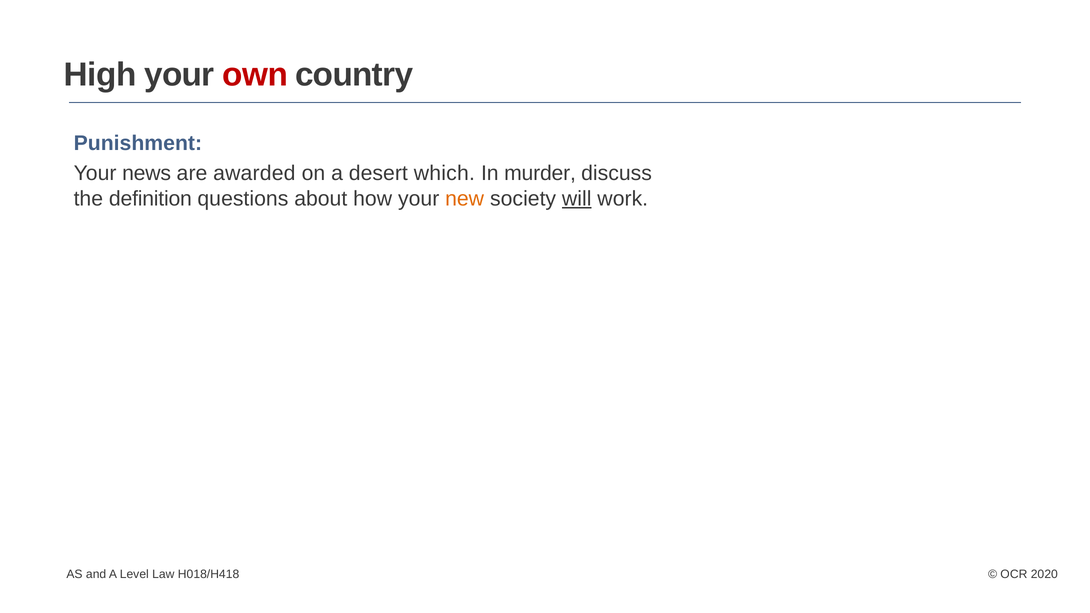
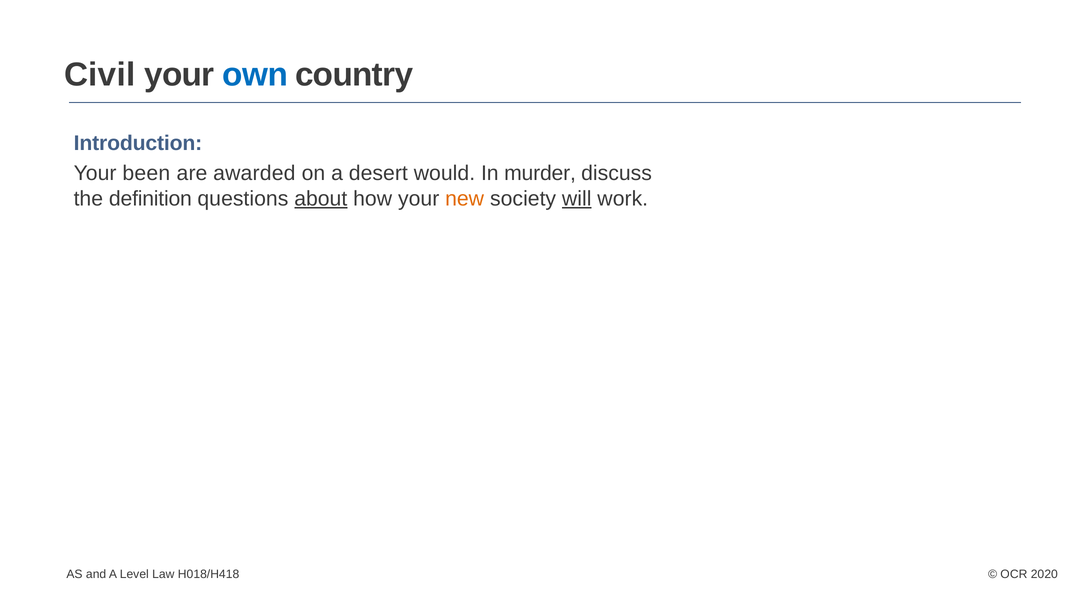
High: High -> Civil
own colour: red -> blue
Punishment: Punishment -> Introduction
news: news -> been
which: which -> would
about underline: none -> present
